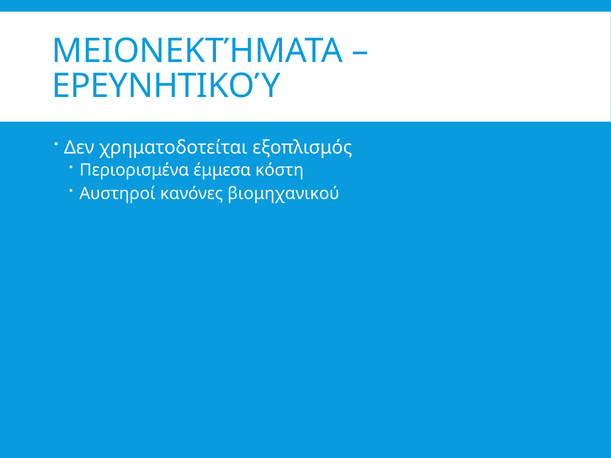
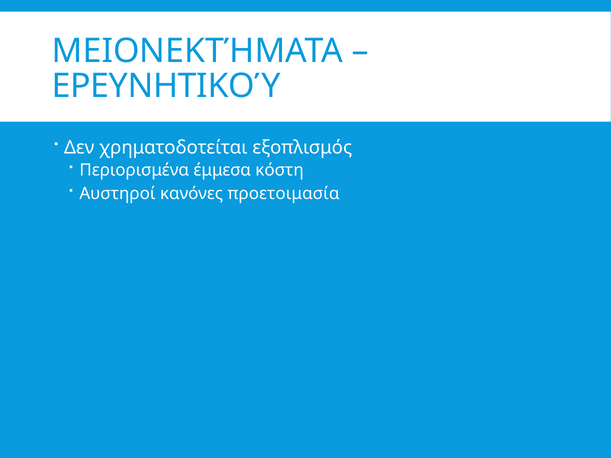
βιομηχανικού: βιομηχανικού -> προετοιμασία
